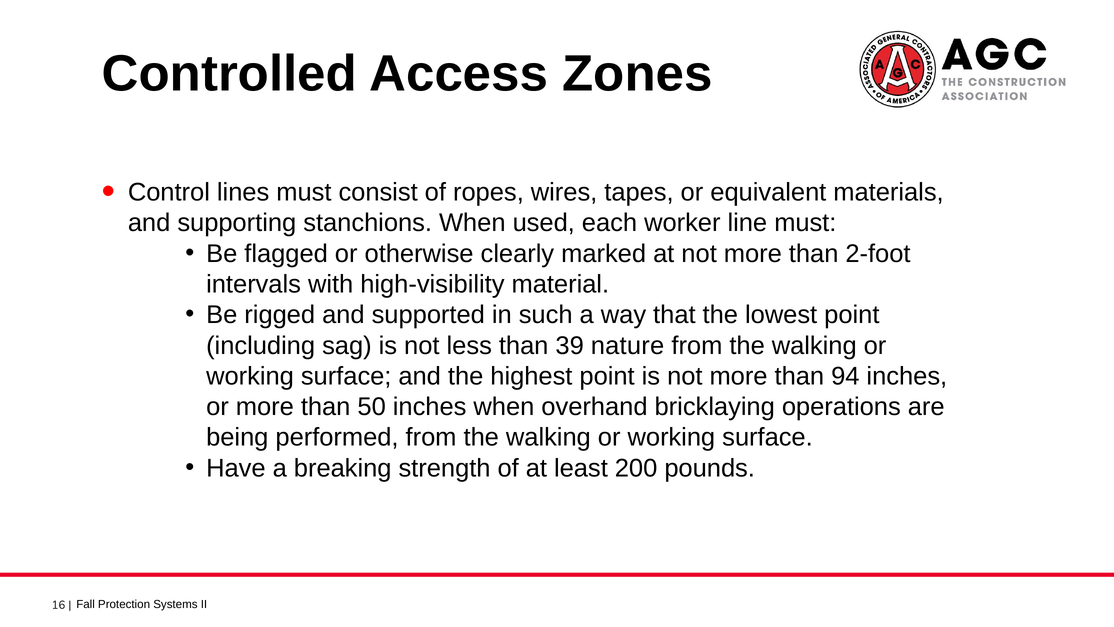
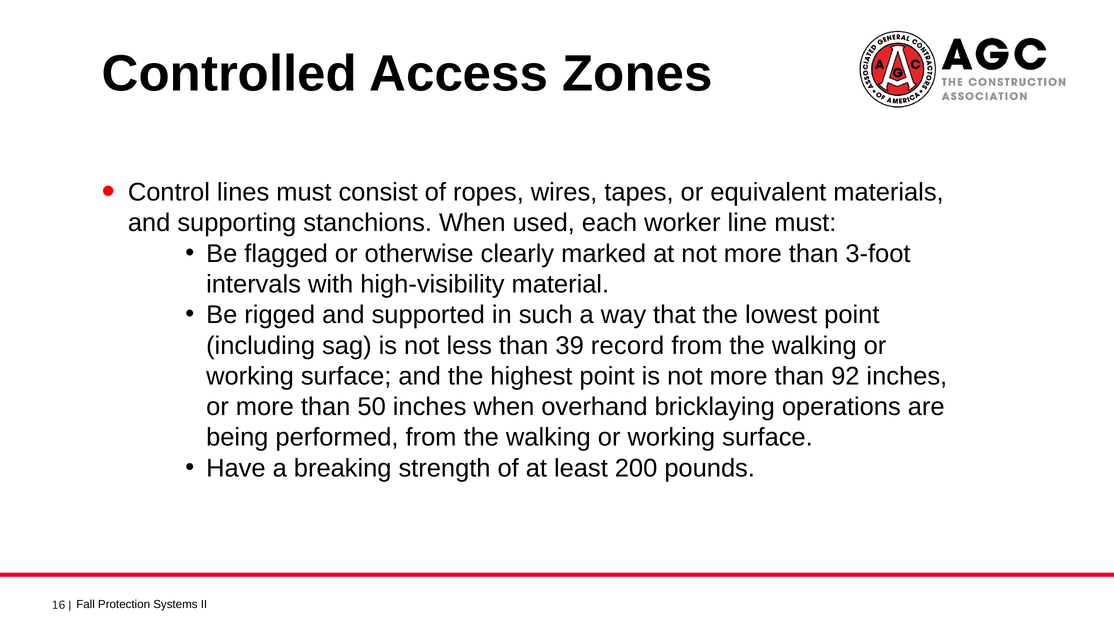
2-foot: 2-foot -> 3-foot
nature: nature -> record
94: 94 -> 92
